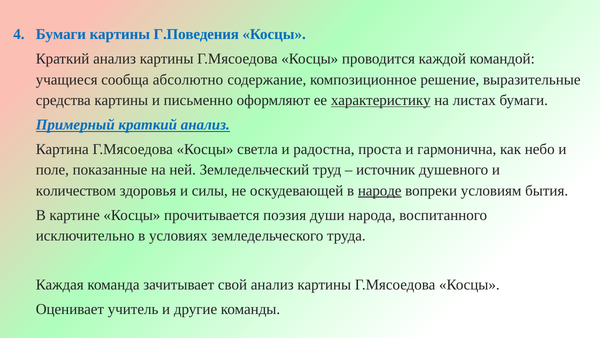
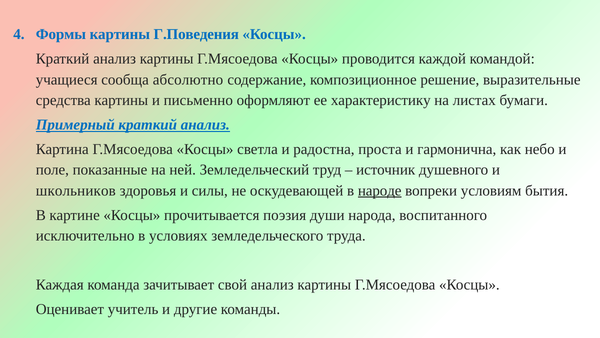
4 Бумаги: Бумаги -> Формы
характеристику underline: present -> none
количеством: количеством -> школьников
